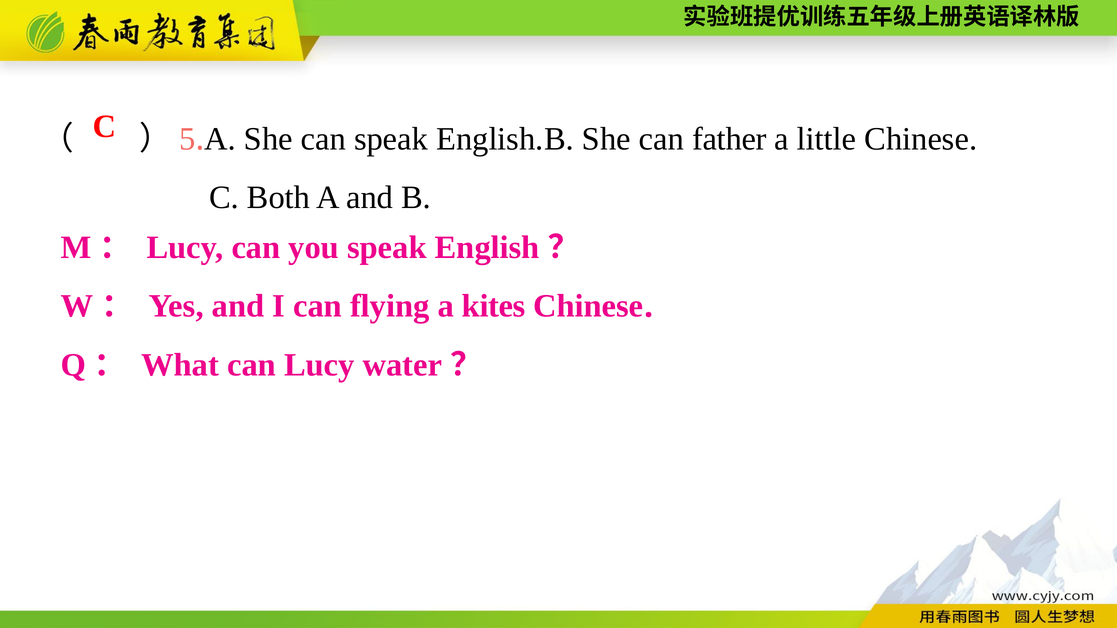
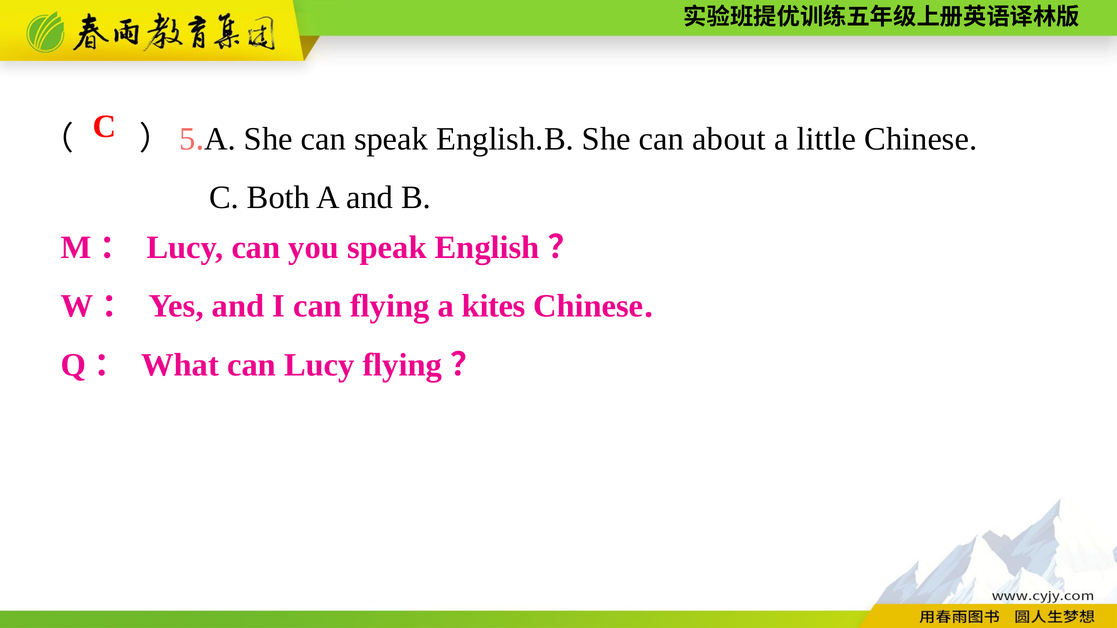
father: father -> about
Lucy water: water -> flying
